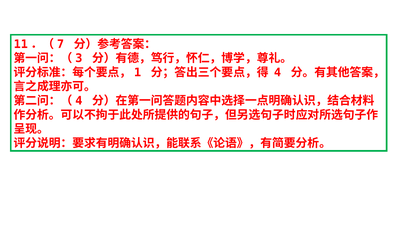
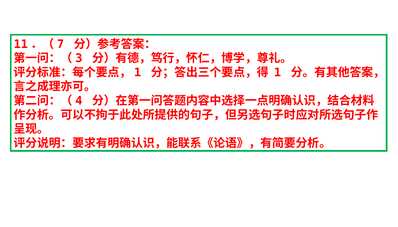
4: 4 -> 1
